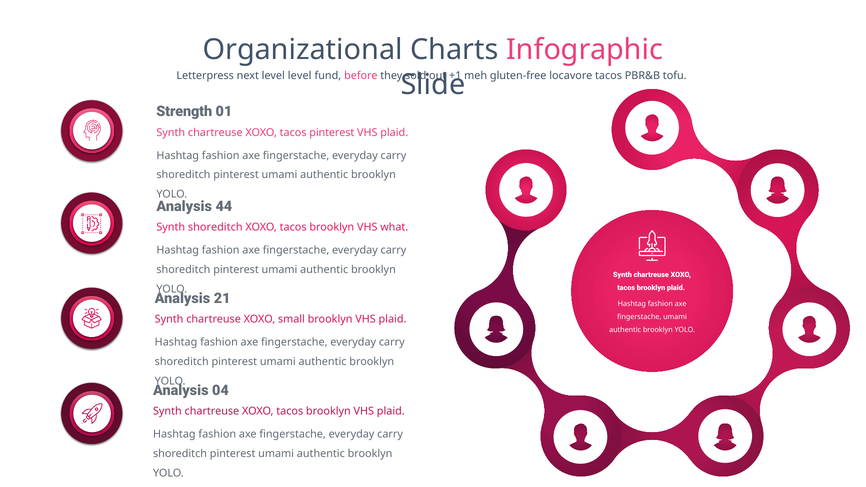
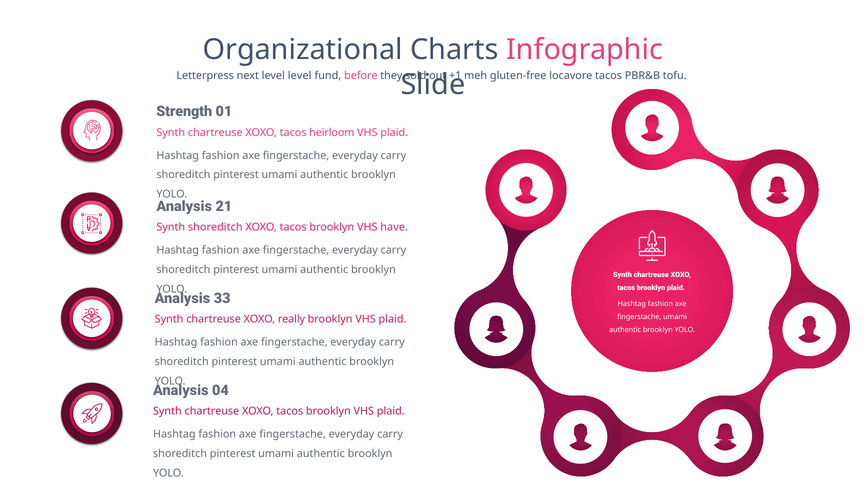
tacos pinterest: pinterest -> heirloom
44: 44 -> 21
what: what -> have
21: 21 -> 33
small: small -> really
